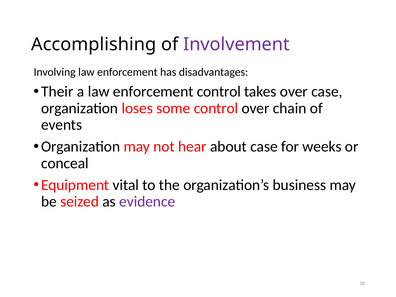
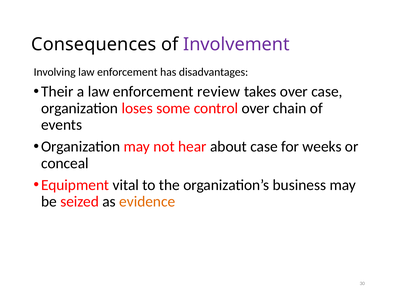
Accomplishing: Accomplishing -> Consequences
enforcement control: control -> review
evidence colour: purple -> orange
